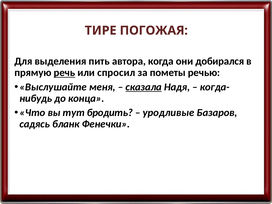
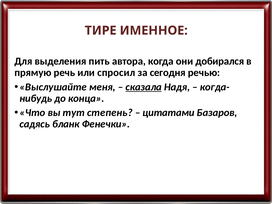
ПОГОЖАЯ: ПОГОЖАЯ -> ИМЕННОЕ
речь underline: present -> none
пометы: пометы -> сегодня
бродить: бродить -> степень
уродливые: уродливые -> цитатами
